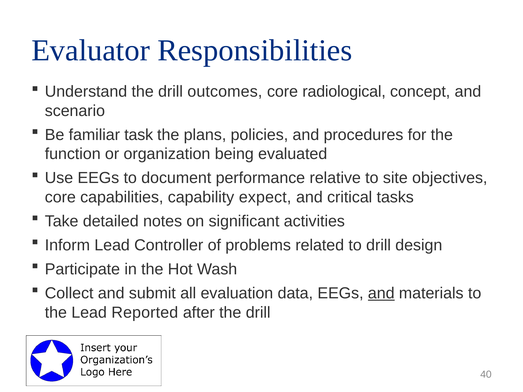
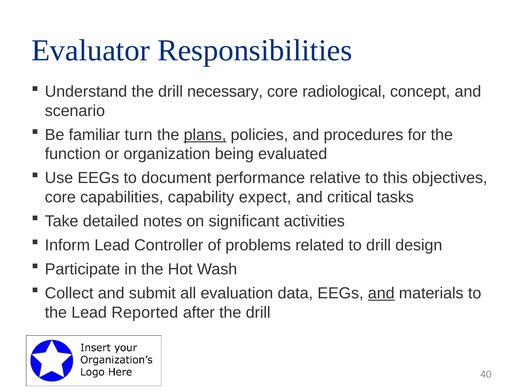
outcomes: outcomes -> necessary
task: task -> turn
plans underline: none -> present
site: site -> this
